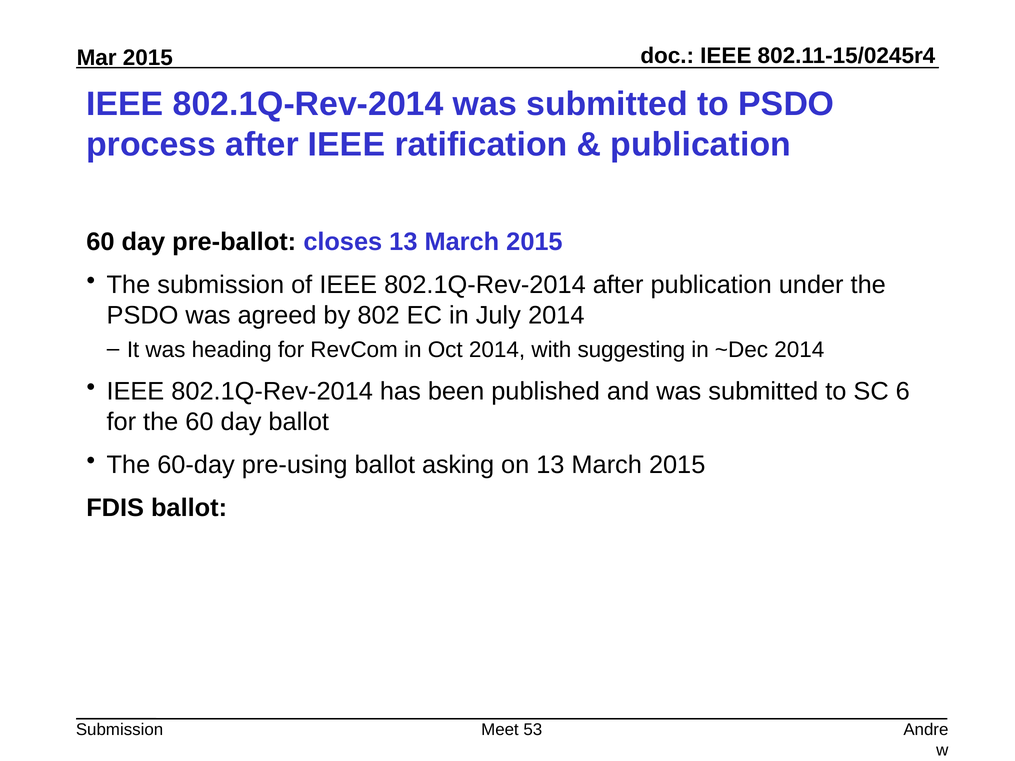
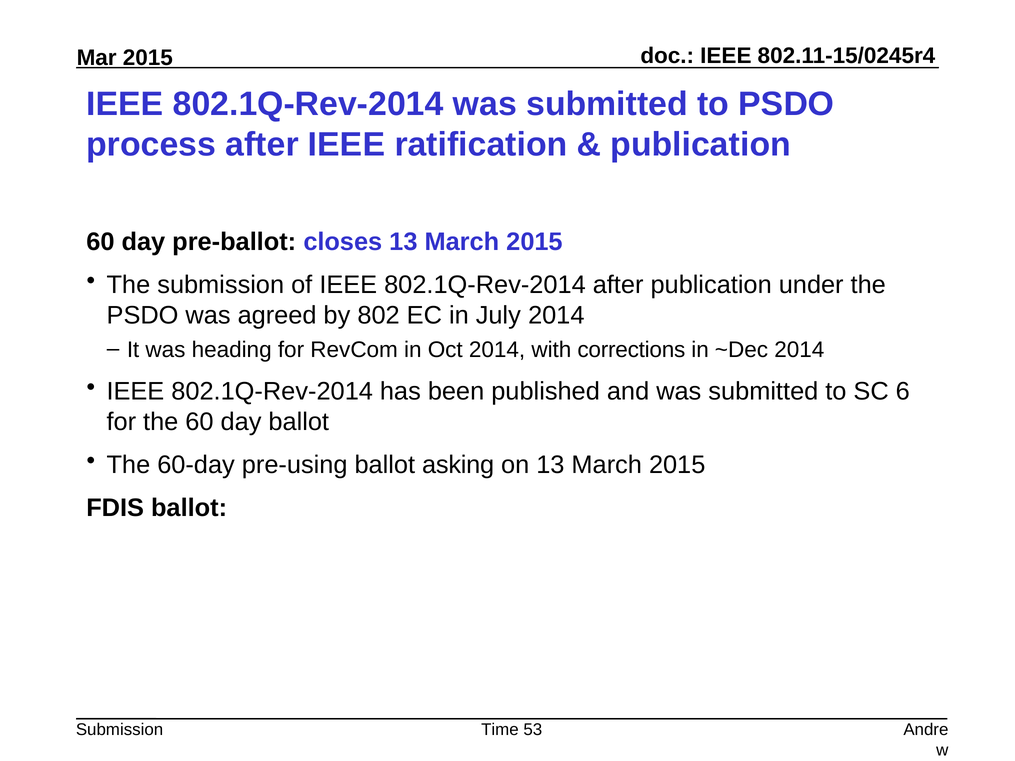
suggesting: suggesting -> corrections
Meet: Meet -> Time
